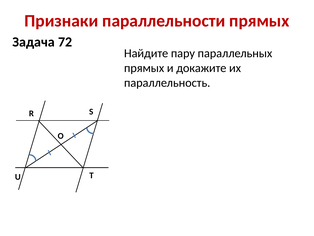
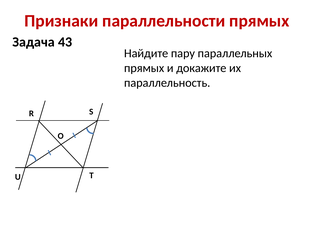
72: 72 -> 43
